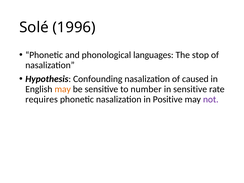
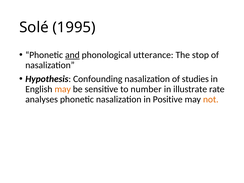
1996: 1996 -> 1995
and underline: none -> present
languages: languages -> utterance
caused: caused -> studies
in sensitive: sensitive -> illustrate
requires: requires -> analyses
not colour: purple -> orange
